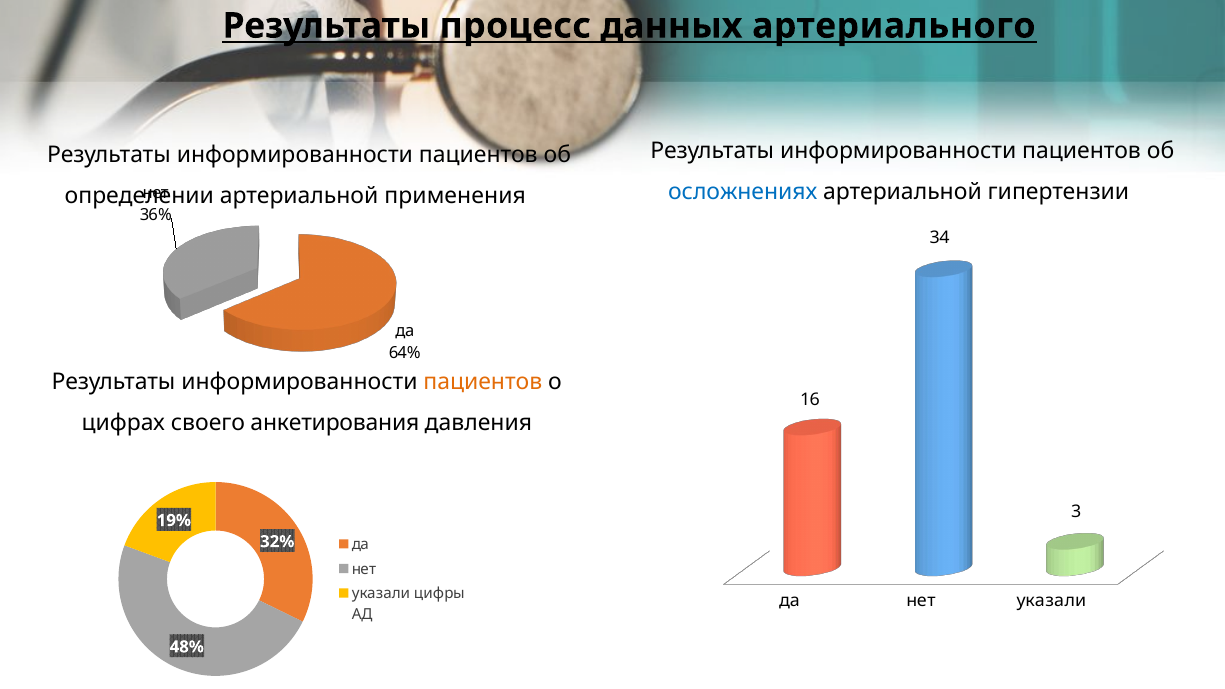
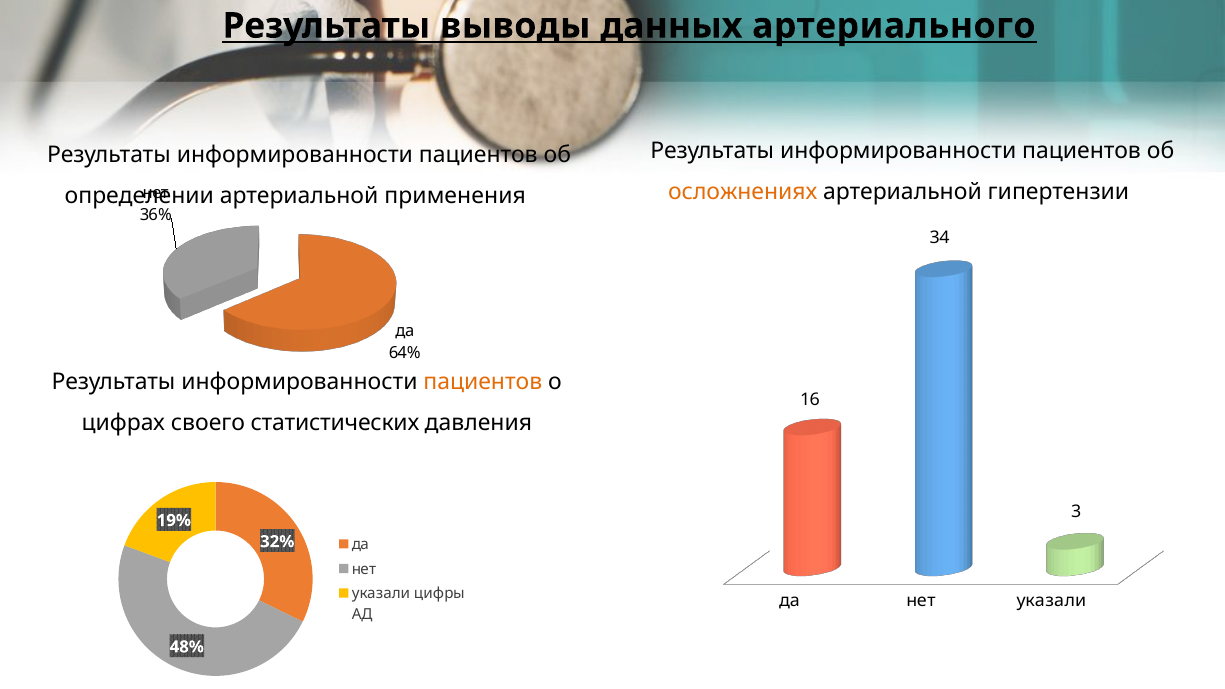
процесс: процесс -> выводы
осложнениях colour: blue -> orange
анкетирования: анкетирования -> статистических
